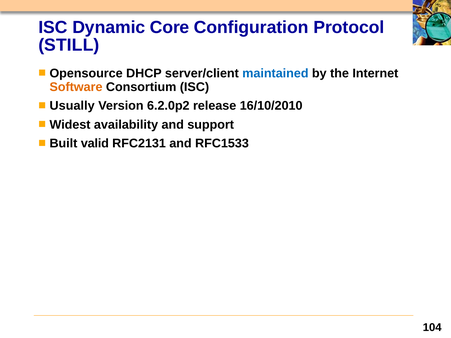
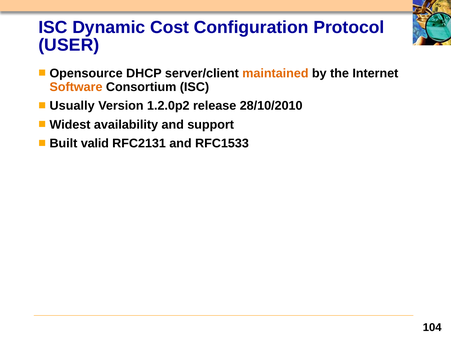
Core: Core -> Cost
STILL: STILL -> USER
maintained colour: blue -> orange
6.2.0p2: 6.2.0p2 -> 1.2.0p2
16/10/2010: 16/10/2010 -> 28/10/2010
